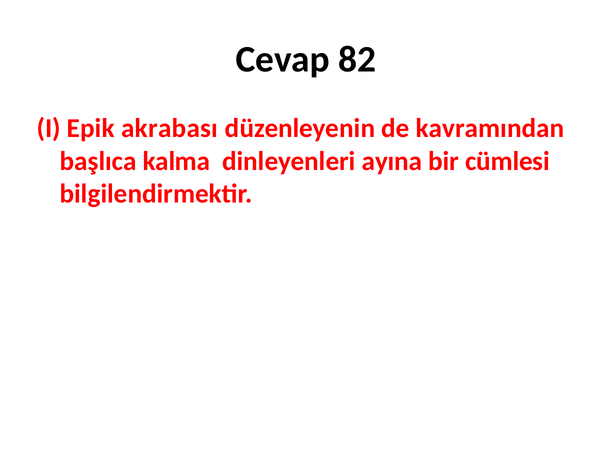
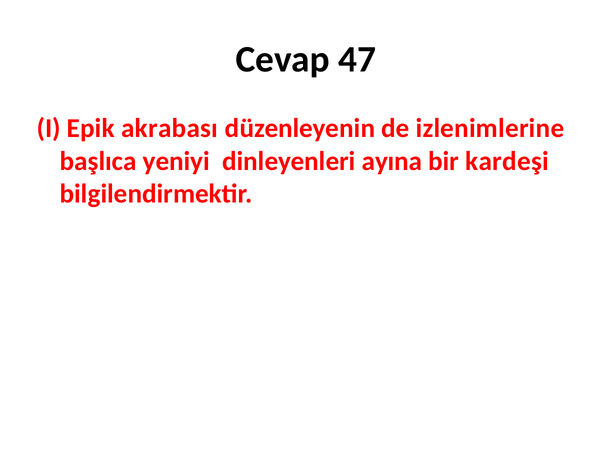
82: 82 -> 47
kavramından: kavramından -> izlenimlerine
kalma: kalma -> yeniyi
cümlesi: cümlesi -> kardeşi
